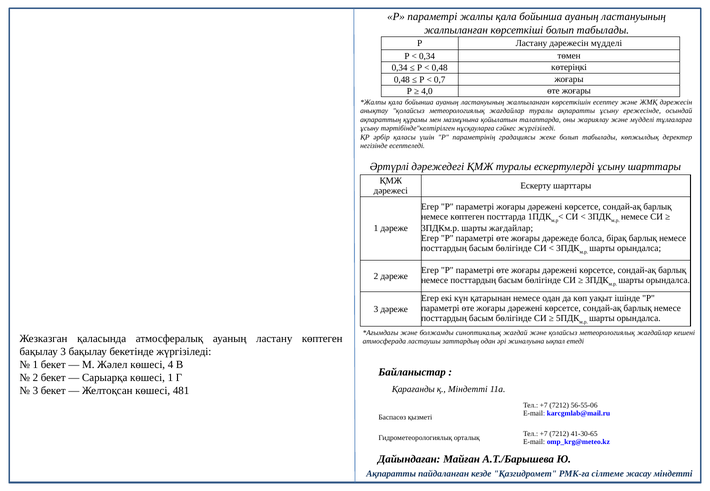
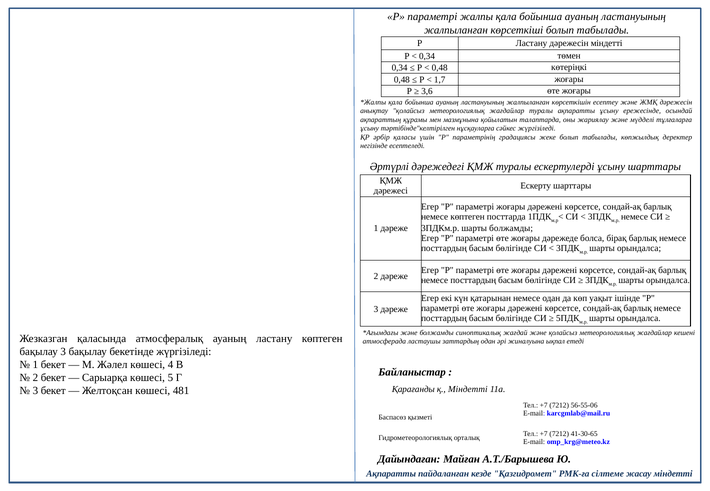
дәрежесін мүдделі: мүдделі -> міндетті
0,7: 0,7 -> 1,7
4,0: 4,0 -> 3,6
шарты жағдайлар: жағдайлар -> болжамды
көшесі 1: 1 -> 5
